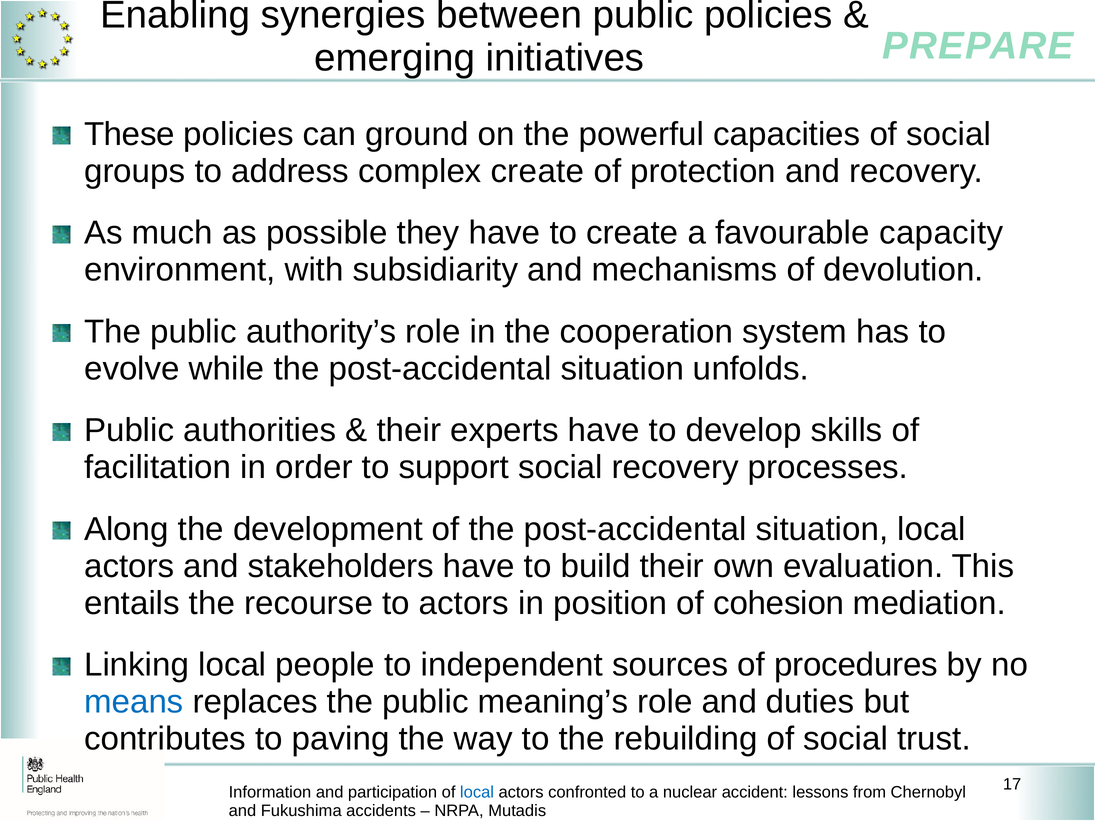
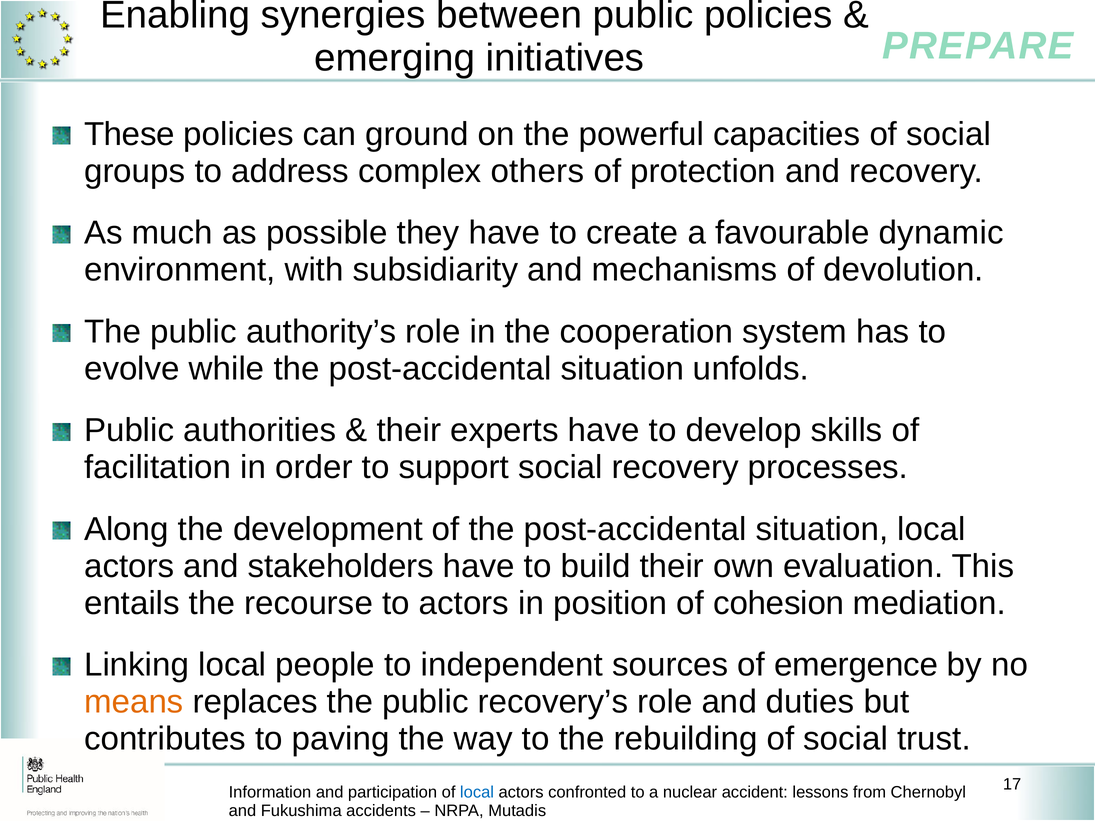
complex create: create -> others
capacity: capacity -> dynamic
procedures: procedures -> emergence
means colour: blue -> orange
meaning’s: meaning’s -> recovery’s
